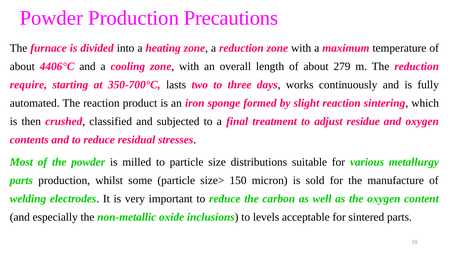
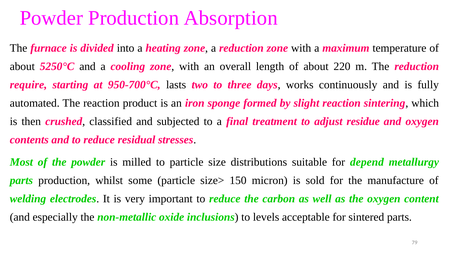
Precautions: Precautions -> Absorption
4406°C: 4406°C -> 5250°C
279: 279 -> 220
350-700°C: 350-700°C -> 950-700°C
various: various -> depend
